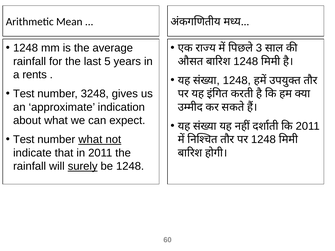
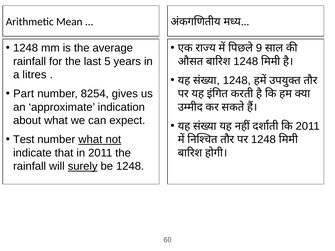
3: 3 -> 9
rents: rents -> litres
Test at (24, 94): Test -> Part
3248: 3248 -> 8254
